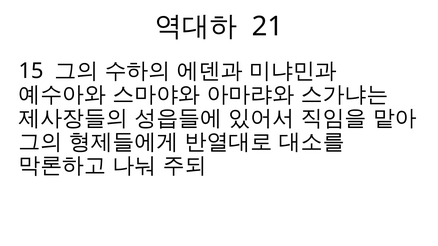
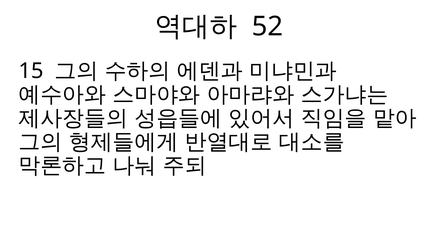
21: 21 -> 52
